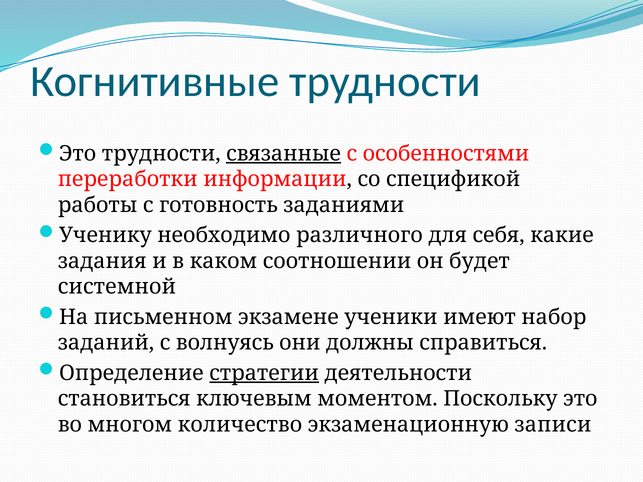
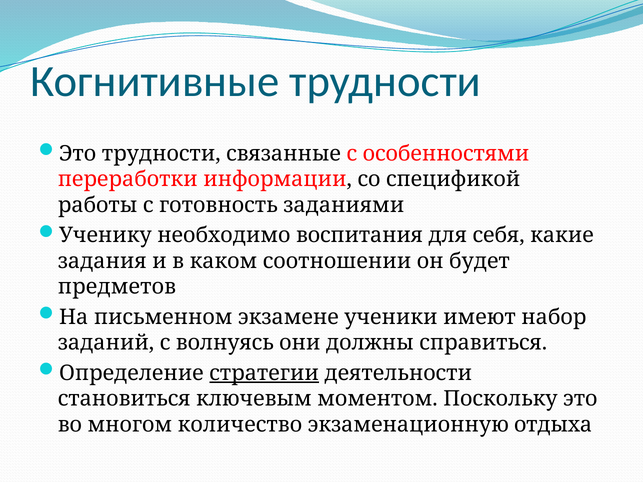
связанные underline: present -> none
различного: различного -> воспитания
системной: системной -> предметов
записи: записи -> отдыха
